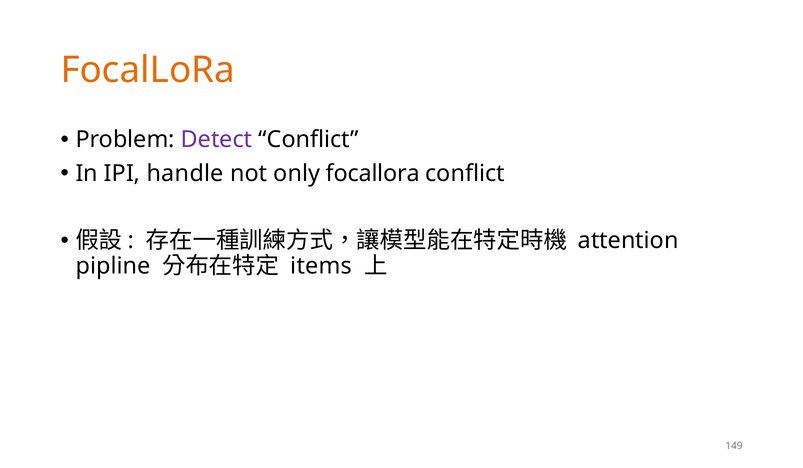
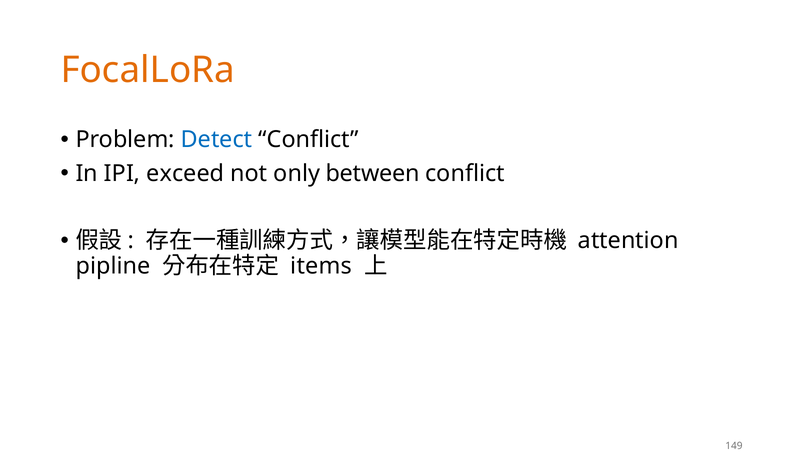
Detect colour: purple -> blue
handle: handle -> exceed
only focallora: focallora -> between
